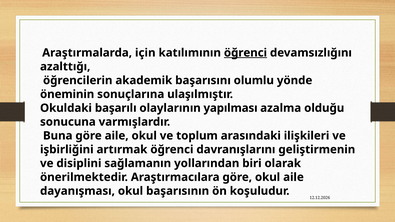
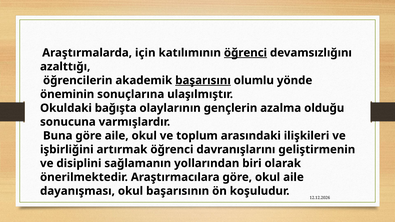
başarısını underline: none -> present
başarılı: başarılı -> bağışta
yapılması: yapılması -> gençlerin
